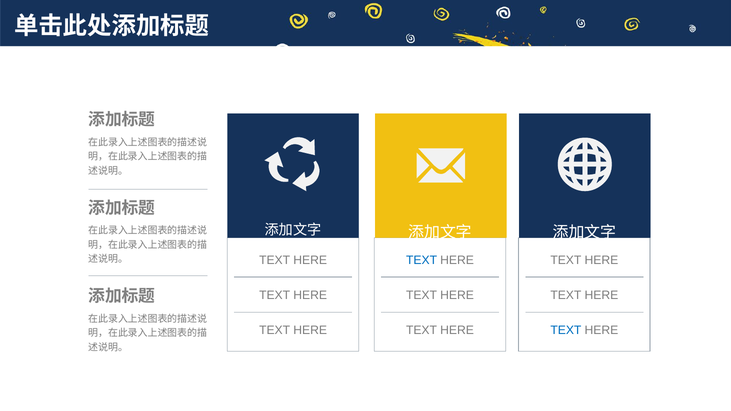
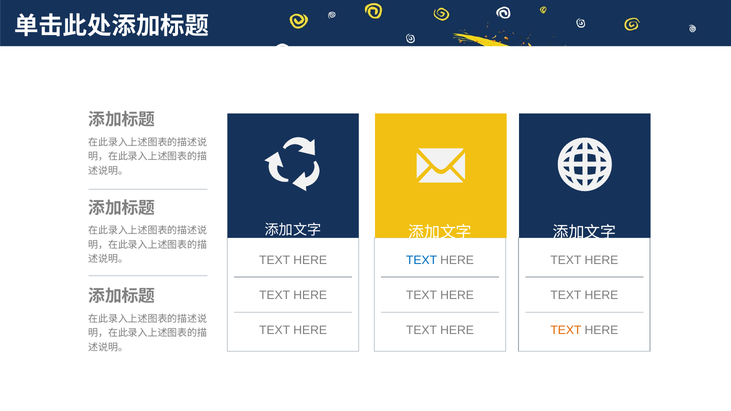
TEXT at (566, 330) colour: blue -> orange
